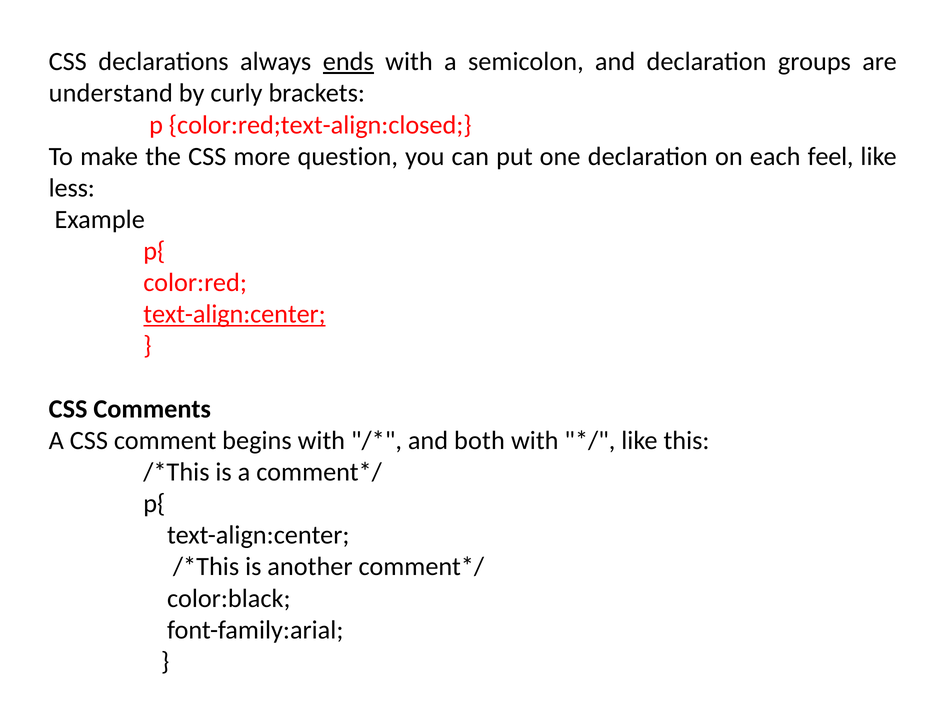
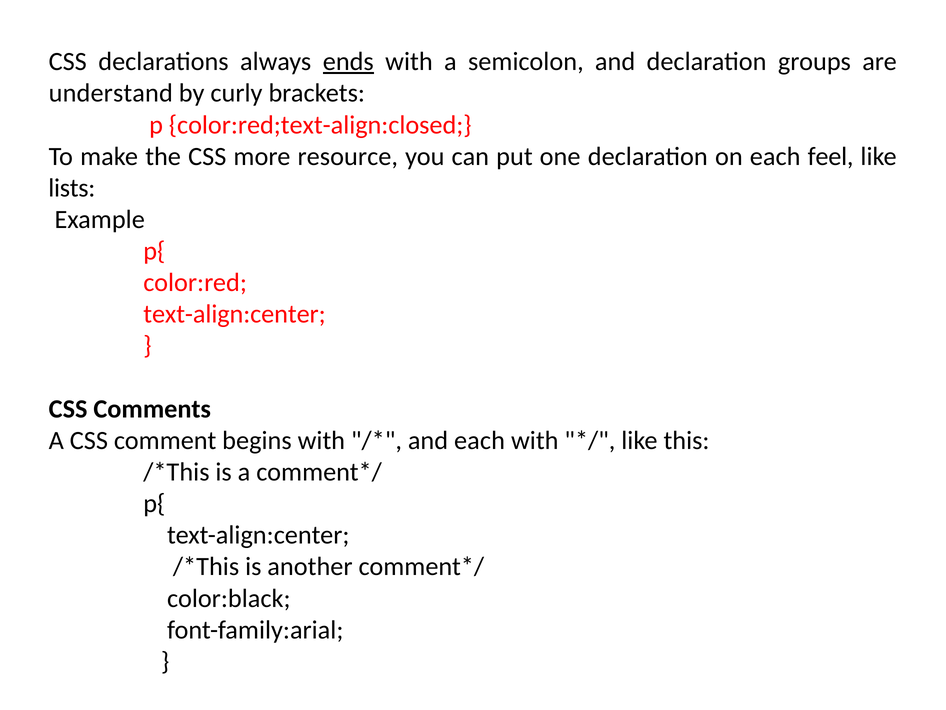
question: question -> resource
less: less -> lists
text-align:center at (235, 314) underline: present -> none
and both: both -> each
